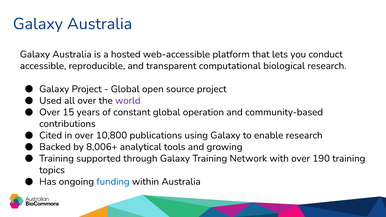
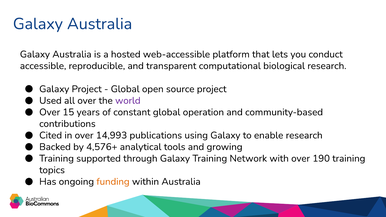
10,800: 10,800 -> 14,993
8,006+: 8,006+ -> 4,576+
funding colour: blue -> orange
